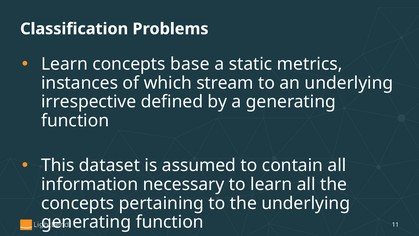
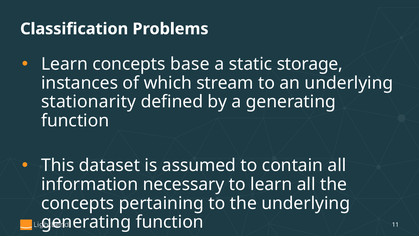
metrics: metrics -> storage
irrespective: irrespective -> stationarity
